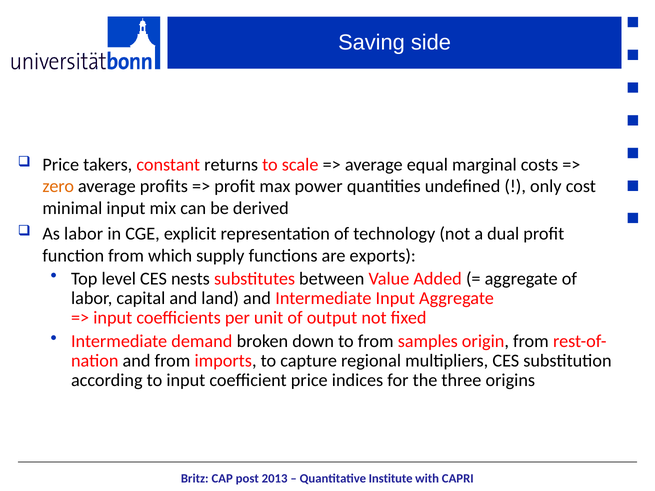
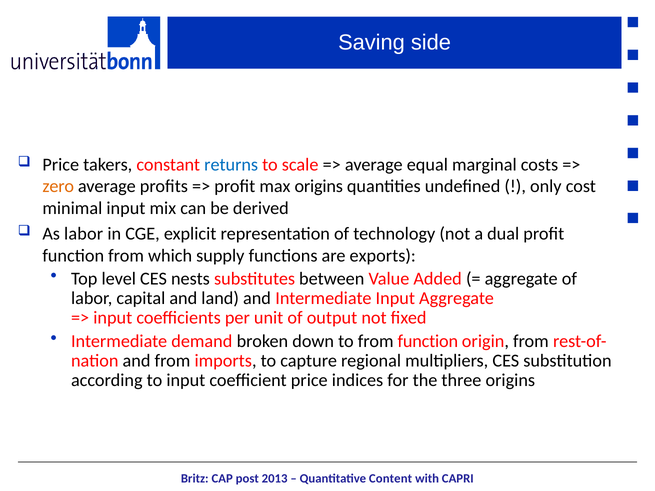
returns colour: black -> blue
max power: power -> origins
from samples: samples -> function
Institute: Institute -> Content
